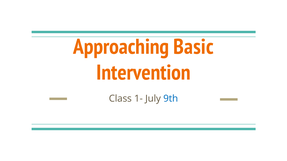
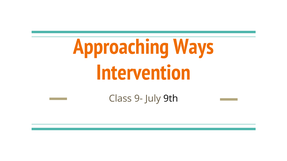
Basic: Basic -> Ways
1-: 1- -> 9-
9th colour: blue -> black
